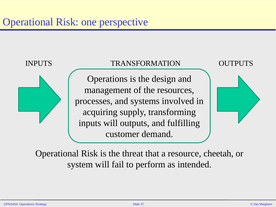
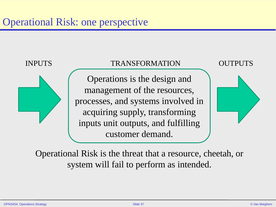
inputs will: will -> unit
